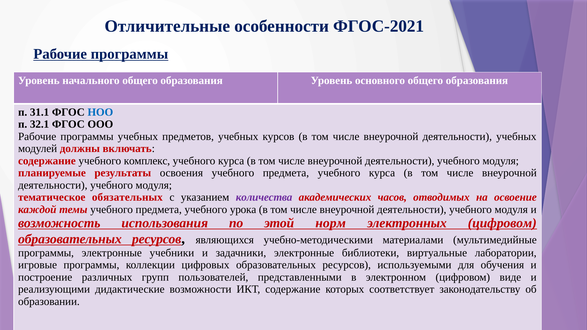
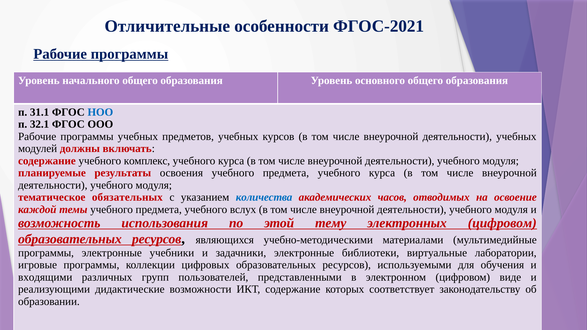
количества colour: purple -> blue
урока: урока -> вслух
норм: норм -> тему
построение: построение -> входящими
